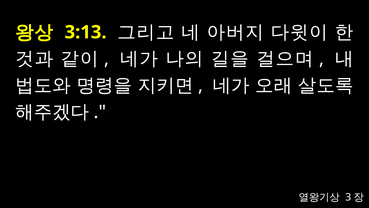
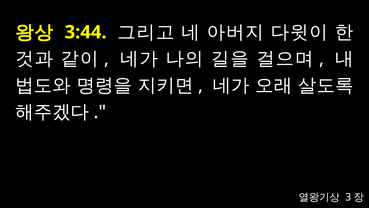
3:13: 3:13 -> 3:44
